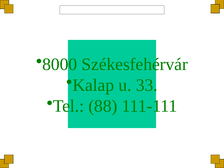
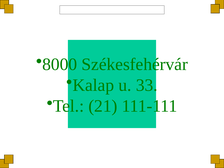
88: 88 -> 21
